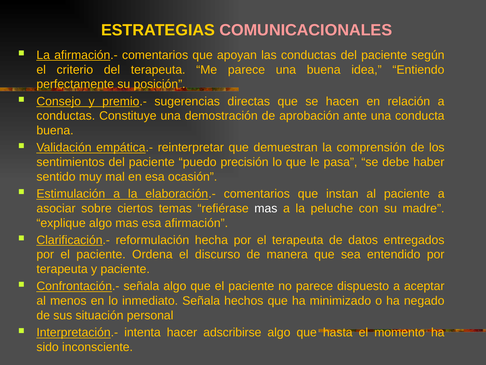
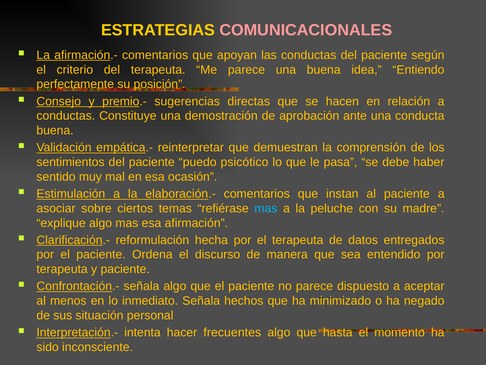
precisión: precisión -> psicótico
mas at (266, 208) colour: white -> light blue
adscribirse: adscribirse -> frecuentes
